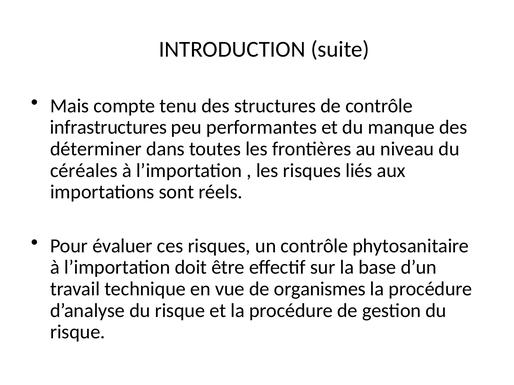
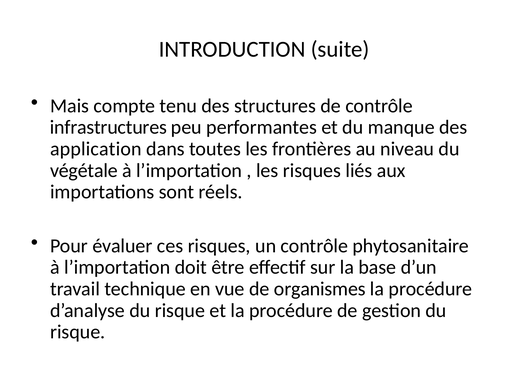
déterminer: déterminer -> application
céréales: céréales -> végétale
